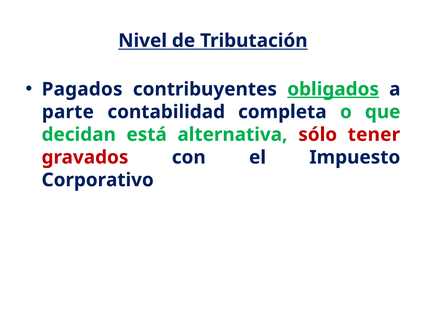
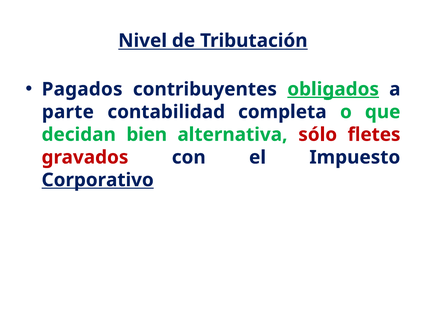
está: está -> bien
tener: tener -> fletes
Corporativo underline: none -> present
